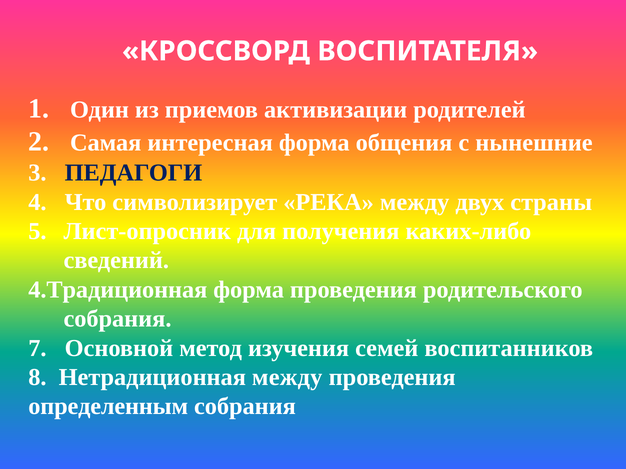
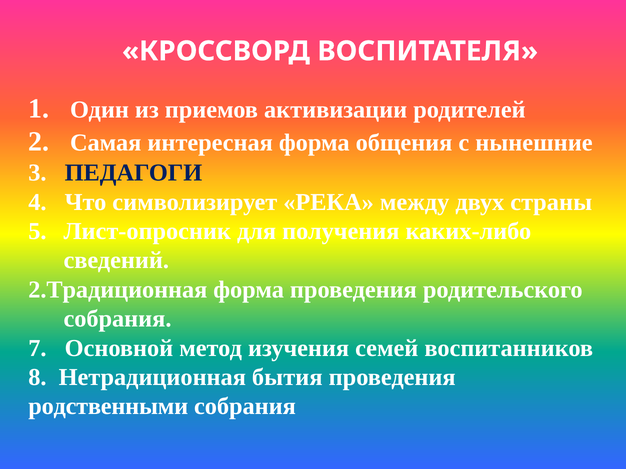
4.Традиционная: 4.Традиционная -> 2.Традиционная
Нетрадиционная между: между -> бытия
определенным: определенным -> родственными
